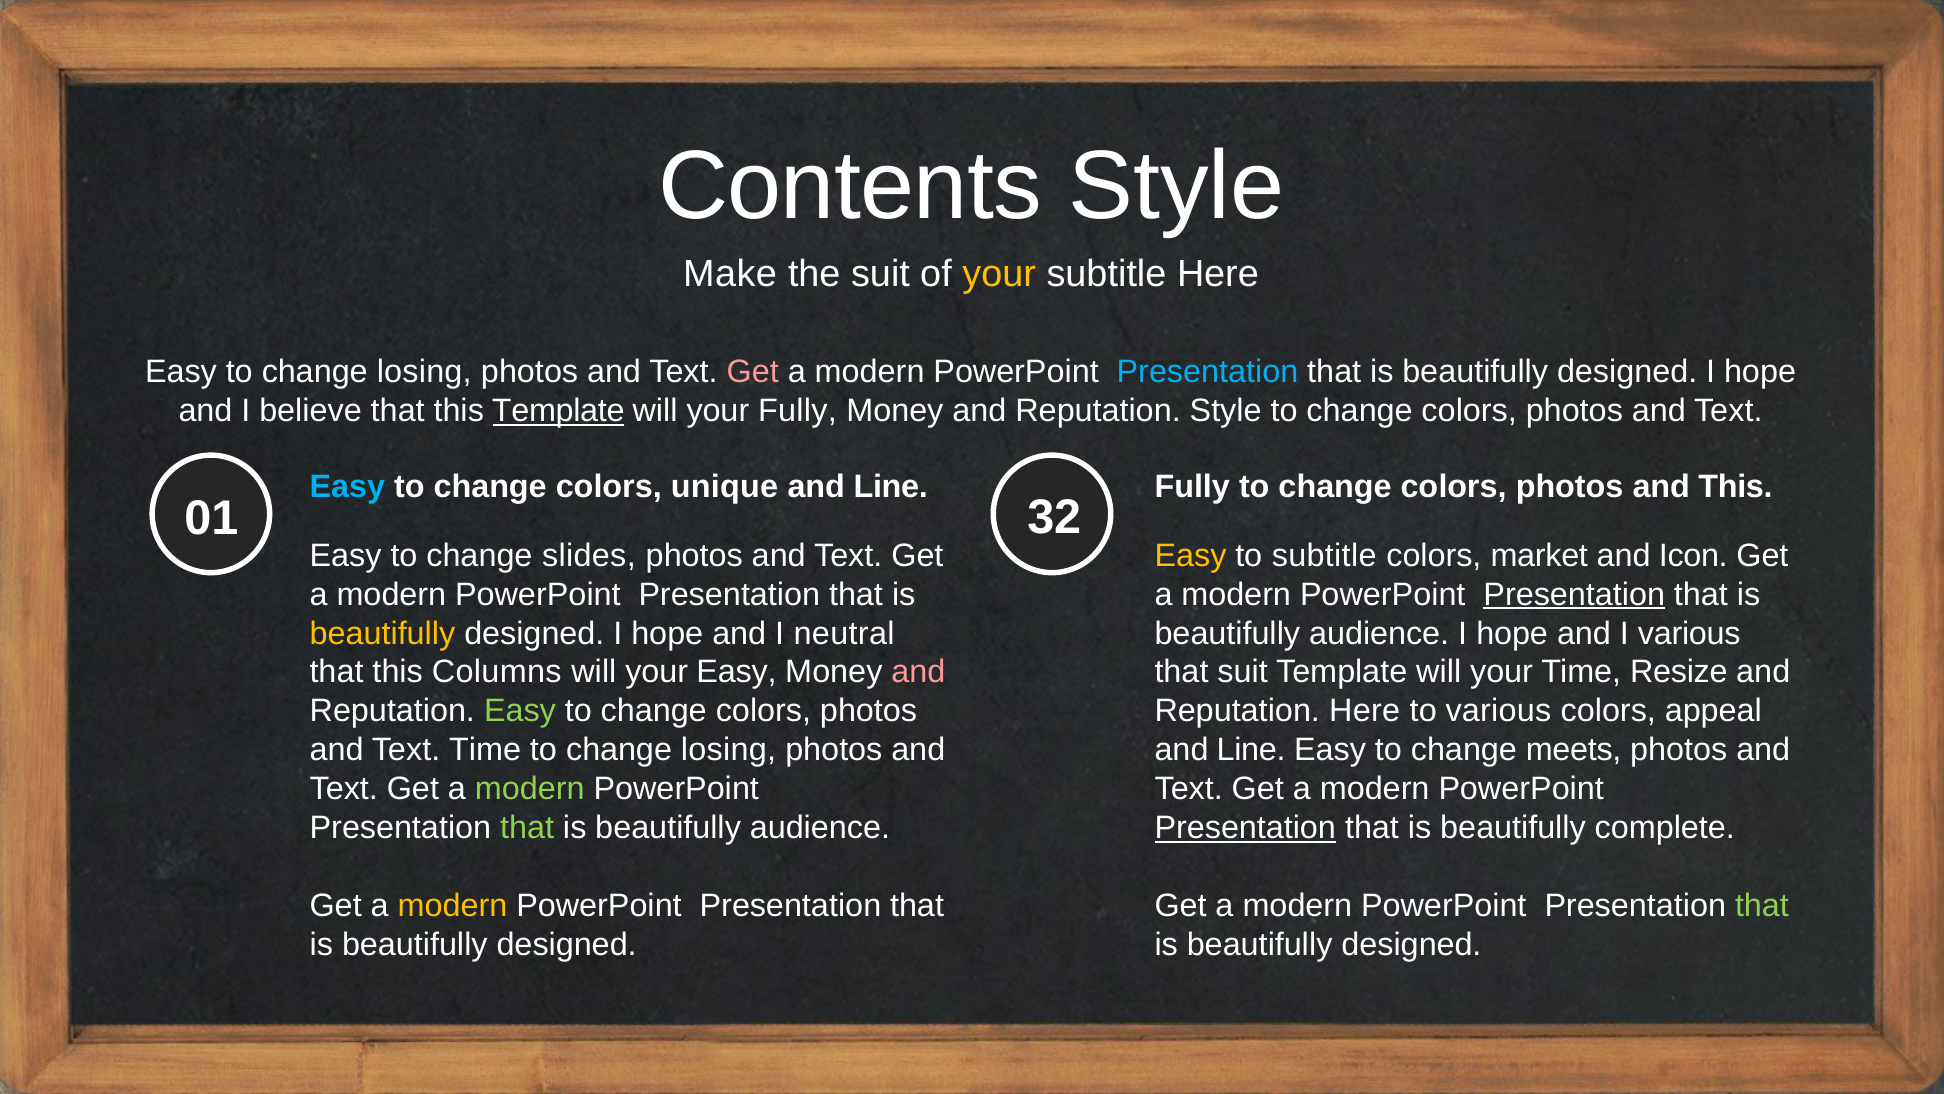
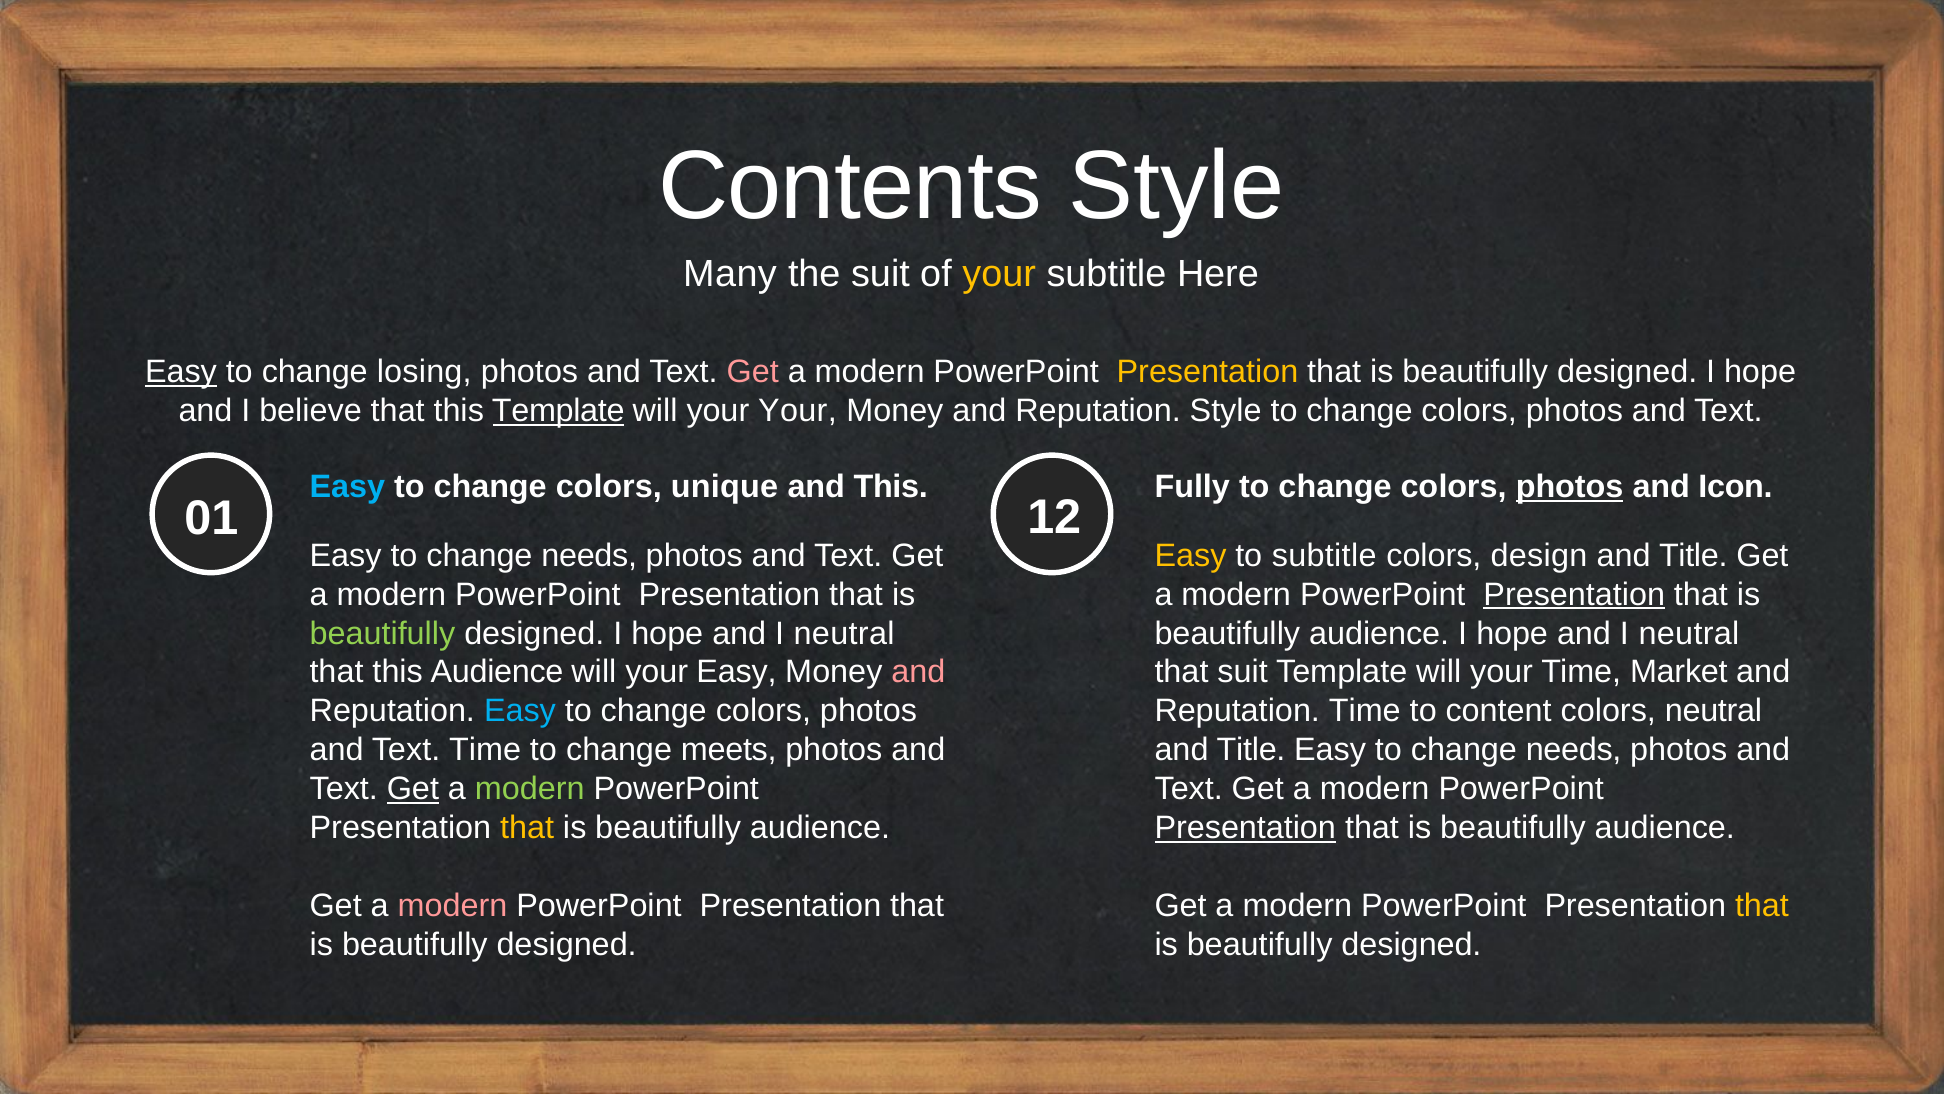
Make: Make -> Many
Easy at (181, 372) underline: none -> present
Presentation at (1207, 372) colour: light blue -> yellow
your Fully: Fully -> Your
Line at (891, 487): Line -> This
photos at (1570, 487) underline: none -> present
and This: This -> Icon
32: 32 -> 12
slides at (589, 555): slides -> needs
market: market -> design
Icon at (1693, 555): Icon -> Title
beautifully at (382, 633) colour: yellow -> light green
various at (1689, 633): various -> neutral
this Columns: Columns -> Audience
Resize: Resize -> Market
Easy at (520, 711) colour: light green -> light blue
Reputation Here: Here -> Time
to various: various -> content
colors appeal: appeal -> neutral
losing at (728, 750): losing -> meets
Line at (1251, 750): Line -> Title
meets at (1574, 750): meets -> needs
Get at (413, 789) underline: none -> present
that at (527, 828) colour: light green -> yellow
complete at (1665, 828): complete -> audience
modern at (452, 905) colour: yellow -> pink
that at (1762, 905) colour: light green -> yellow
